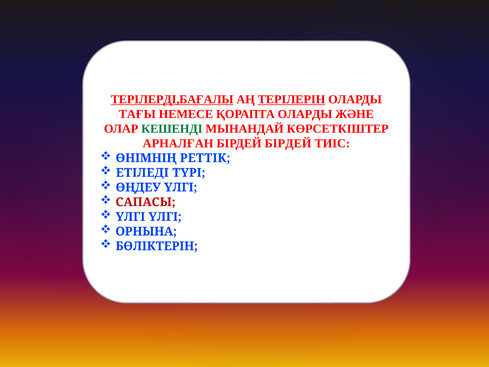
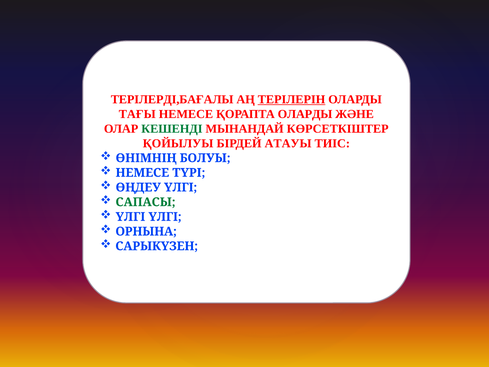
ТЕРІЛЕРДІ,БАҒАЛЫ underline: present -> none
АРНАЛҒАН: АРНАЛҒАН -> ҚОЙЫЛУЫ
БІРДЕЙ БІРДЕЙ: БІРДЕЙ -> АТАУЫ
РЕТТІК: РЕТТІК -> БОЛУЫ
ЕТІЛЕДІ at (142, 173): ЕТІЛЕДІ -> НЕМЕСЕ
САПАСЫ colour: red -> green
БӨЛІКТЕРІН: БӨЛІКТЕРІН -> САРЫКҮЗЕН
